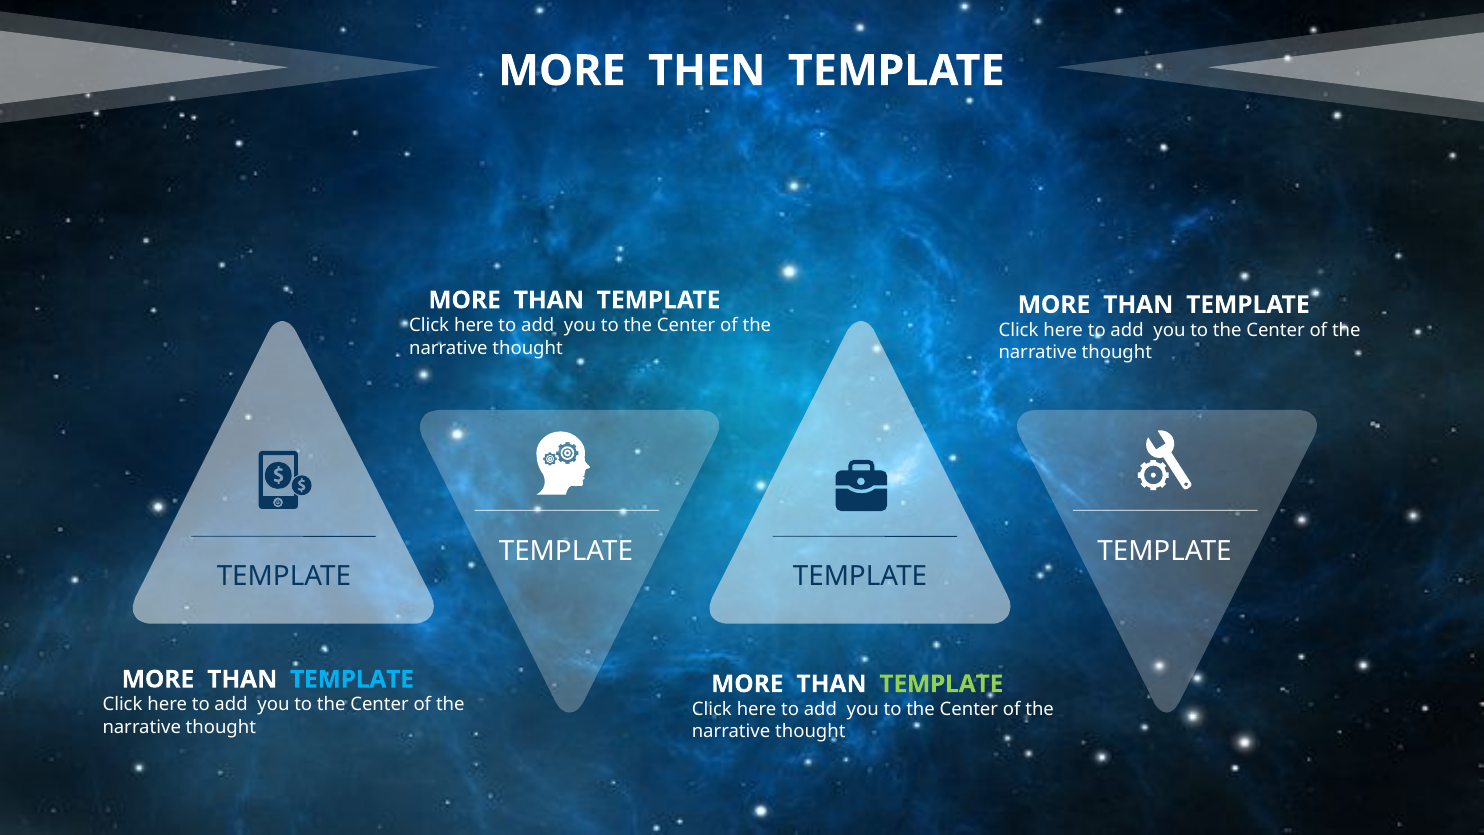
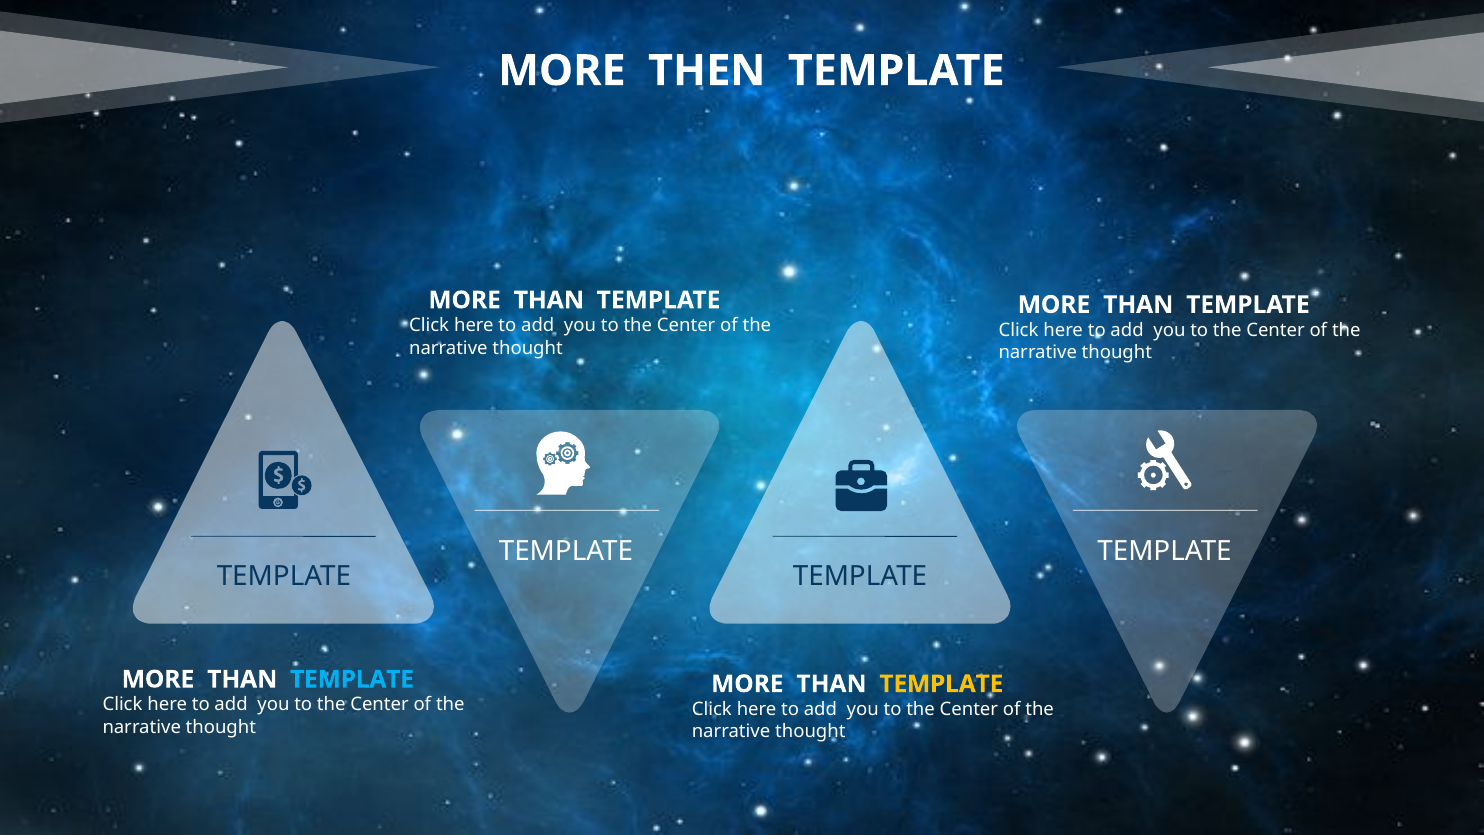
TEMPLATE at (941, 684) colour: light green -> yellow
